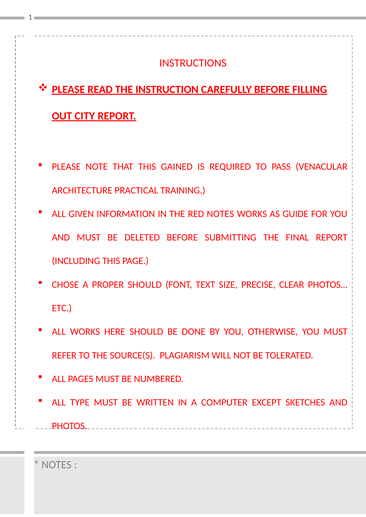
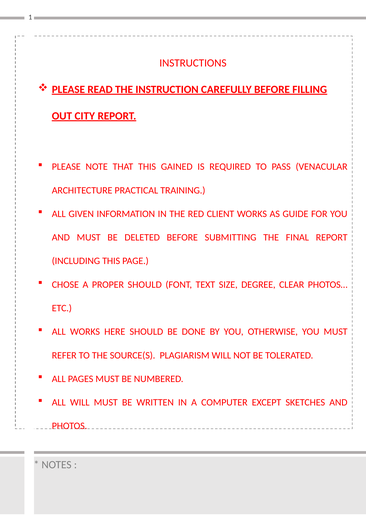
RED NOTES: NOTES -> CLIENT
PRECISE: PRECISE -> DEGREE
ALL TYPE: TYPE -> WILL
